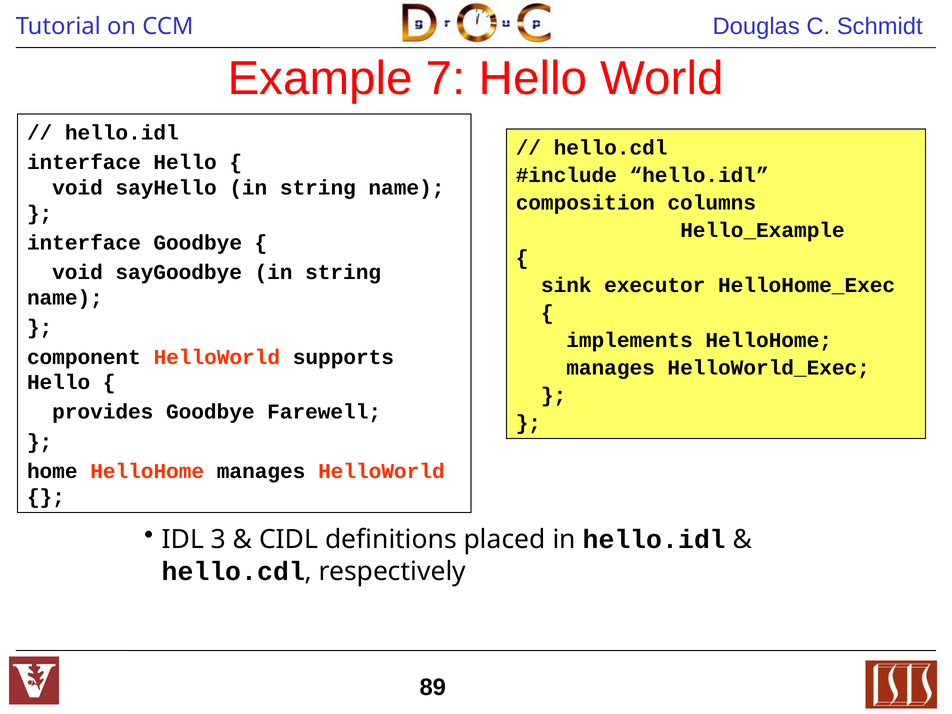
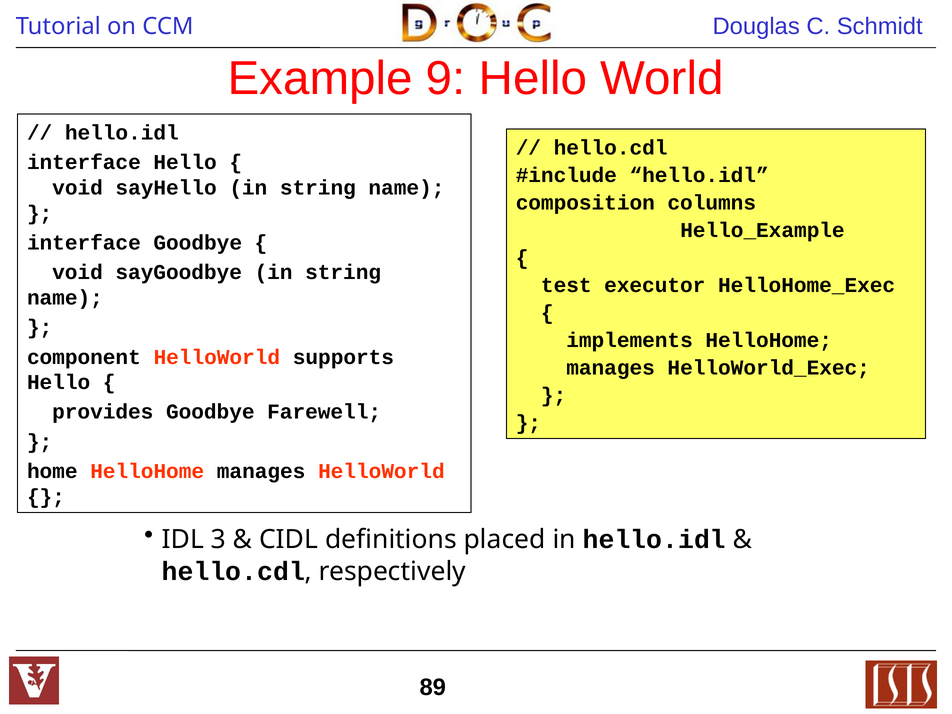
7: 7 -> 9
sink: sink -> test
